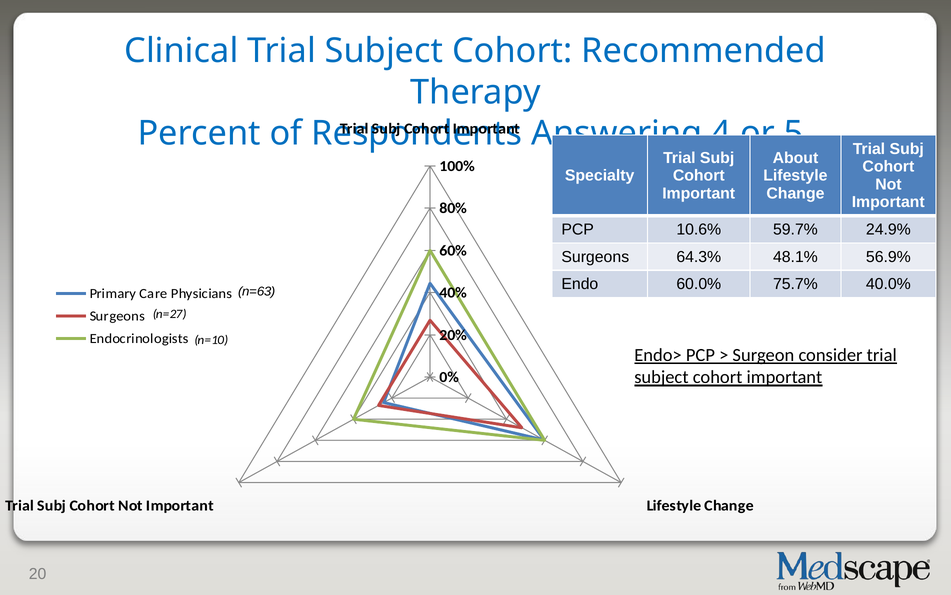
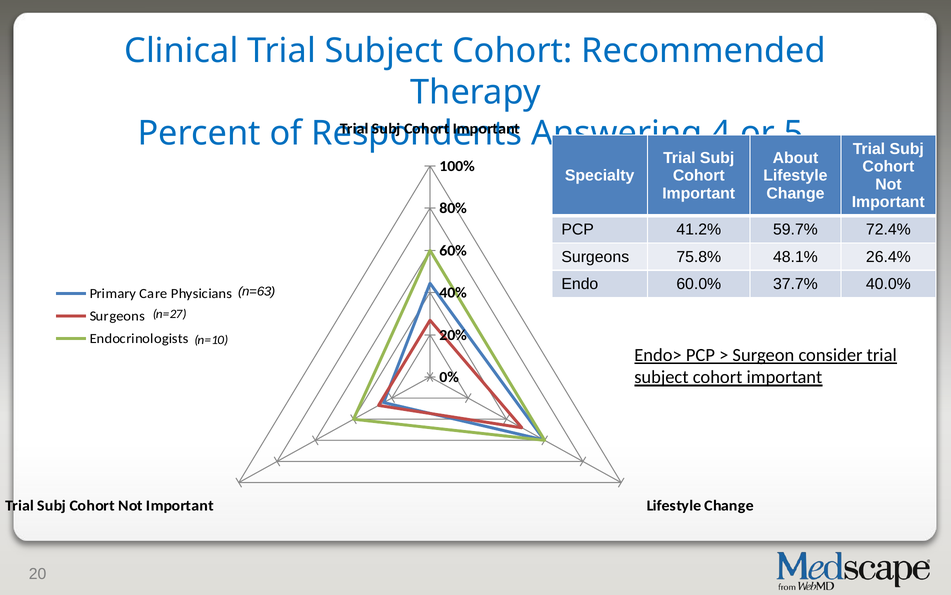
10.6%: 10.6% -> 41.2%
24.9%: 24.9% -> 72.4%
64.3%: 64.3% -> 75.8%
56.9%: 56.9% -> 26.4%
75.7%: 75.7% -> 37.7%
